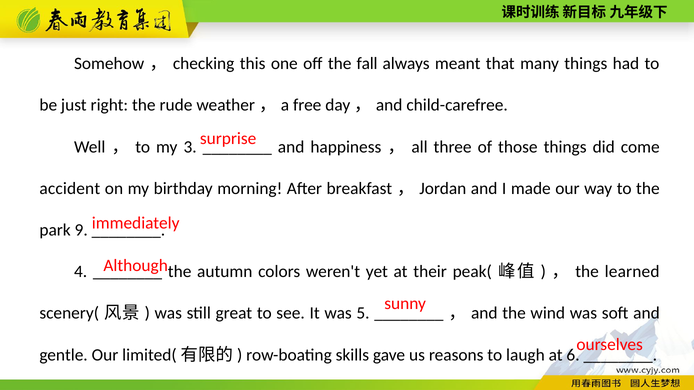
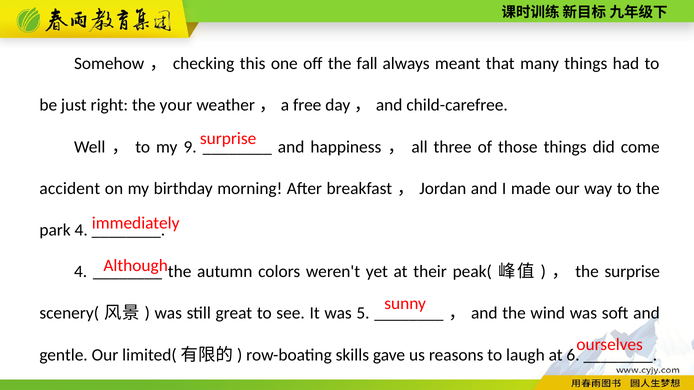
rude: rude -> your
3: 3 -> 9
park 9: 9 -> 4
the learned: learned -> surprise
